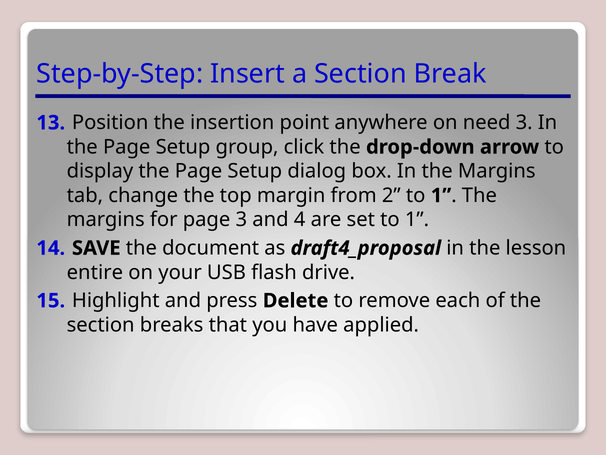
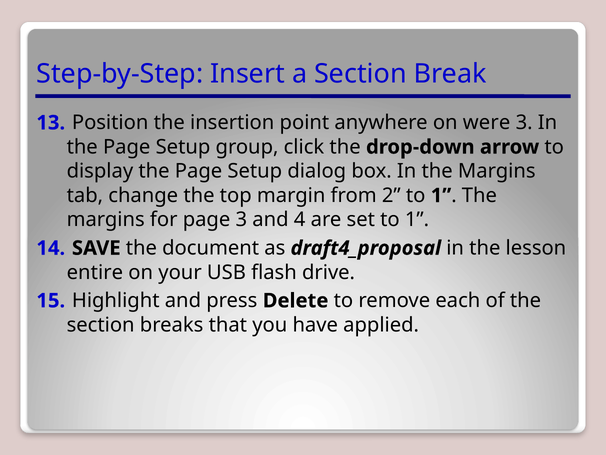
need: need -> were
